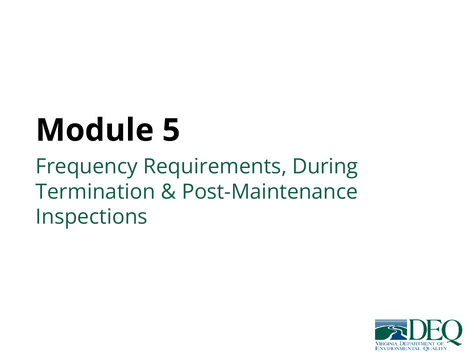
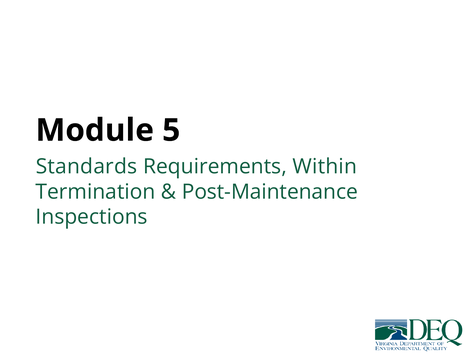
Frequency: Frequency -> Standards
During: During -> Within
